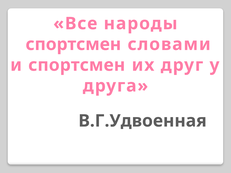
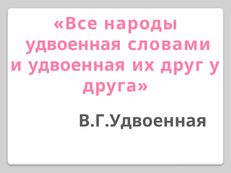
спортсмен at (73, 44): спортсмен -> удвоенная
и спортсмен: спортсмен -> удвоенная
